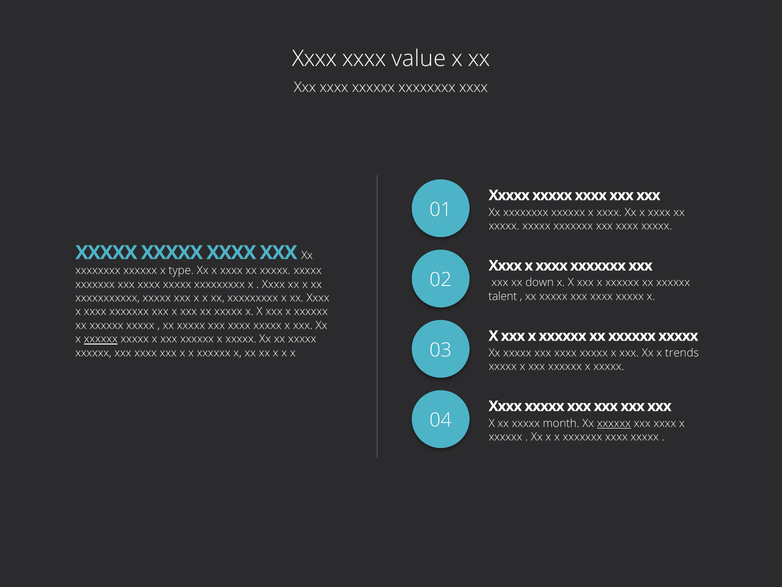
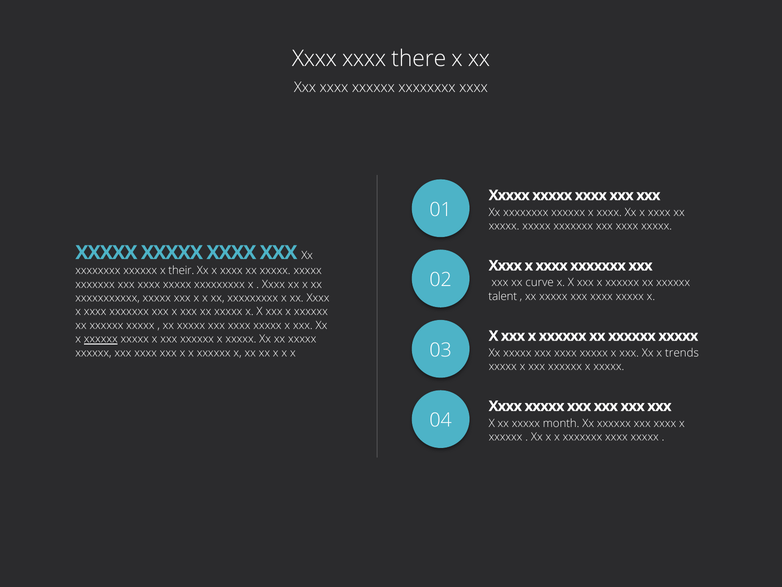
value: value -> there
type: type -> their
down: down -> curve
xxxxxx at (614, 423) underline: present -> none
